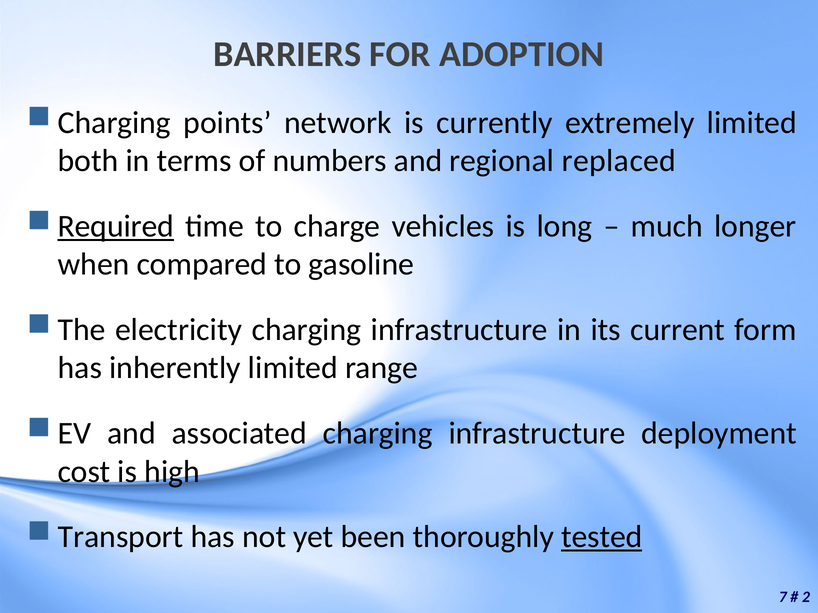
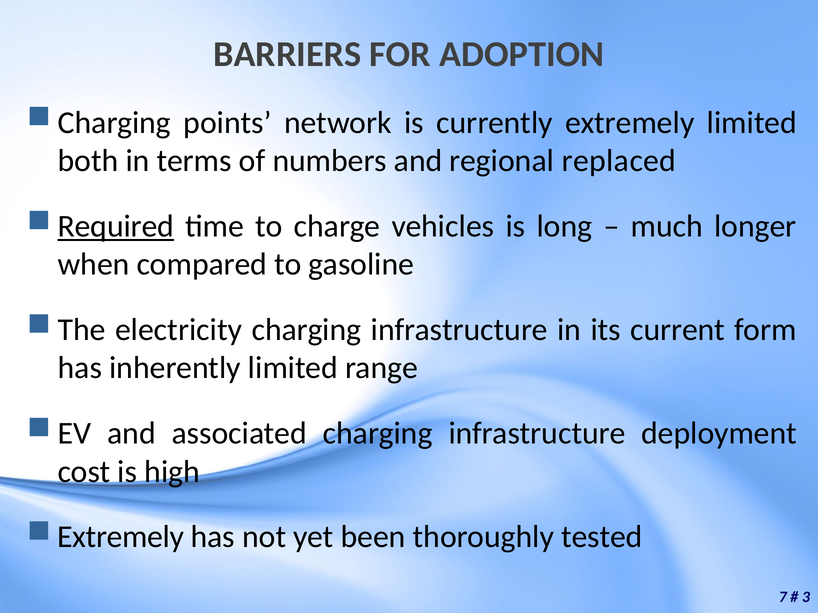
Transport at (121, 537): Transport -> Extremely
tested underline: present -> none
2: 2 -> 3
